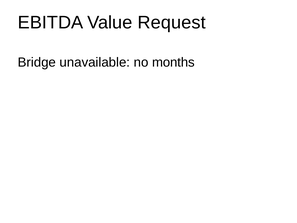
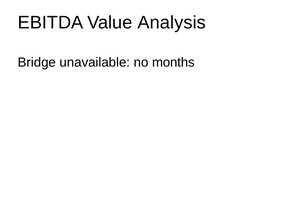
Request: Request -> Analysis
